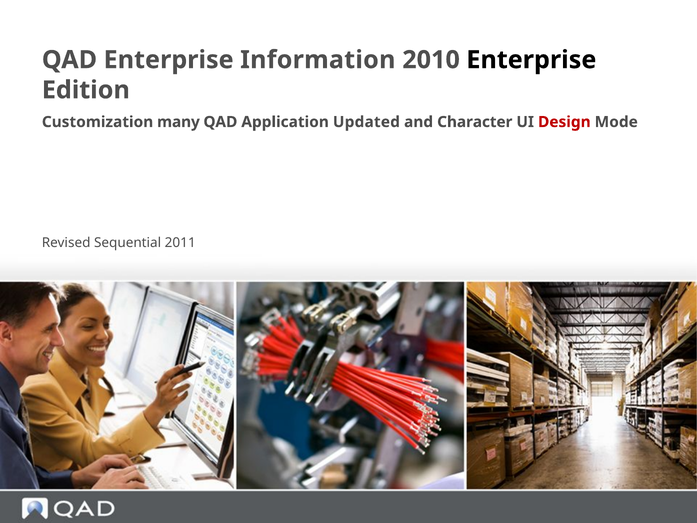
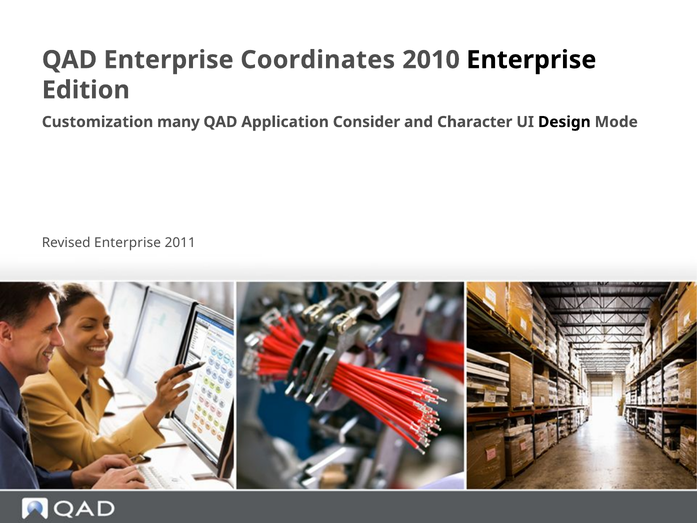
Information: Information -> Coordinates
Updated: Updated -> Consider
Design colour: red -> black
Revised Sequential: Sequential -> Enterprise
